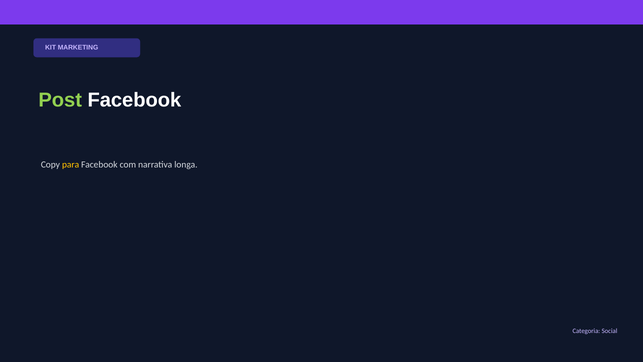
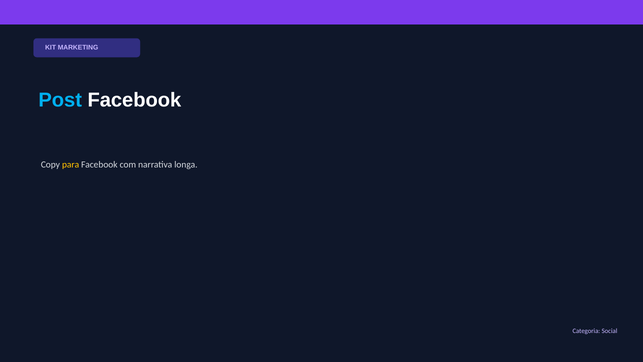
Post colour: light green -> light blue
